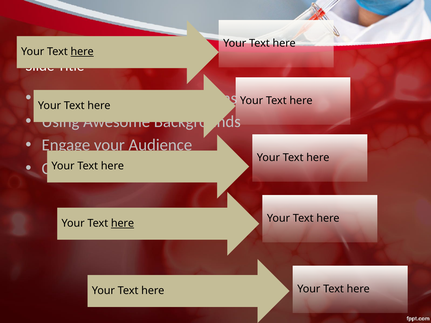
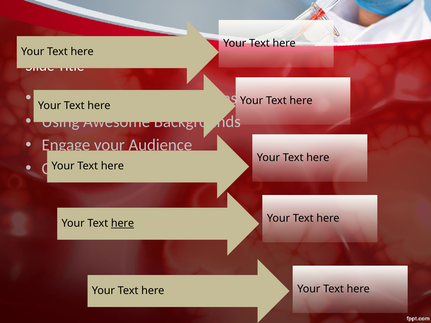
here at (82, 52) underline: present -> none
